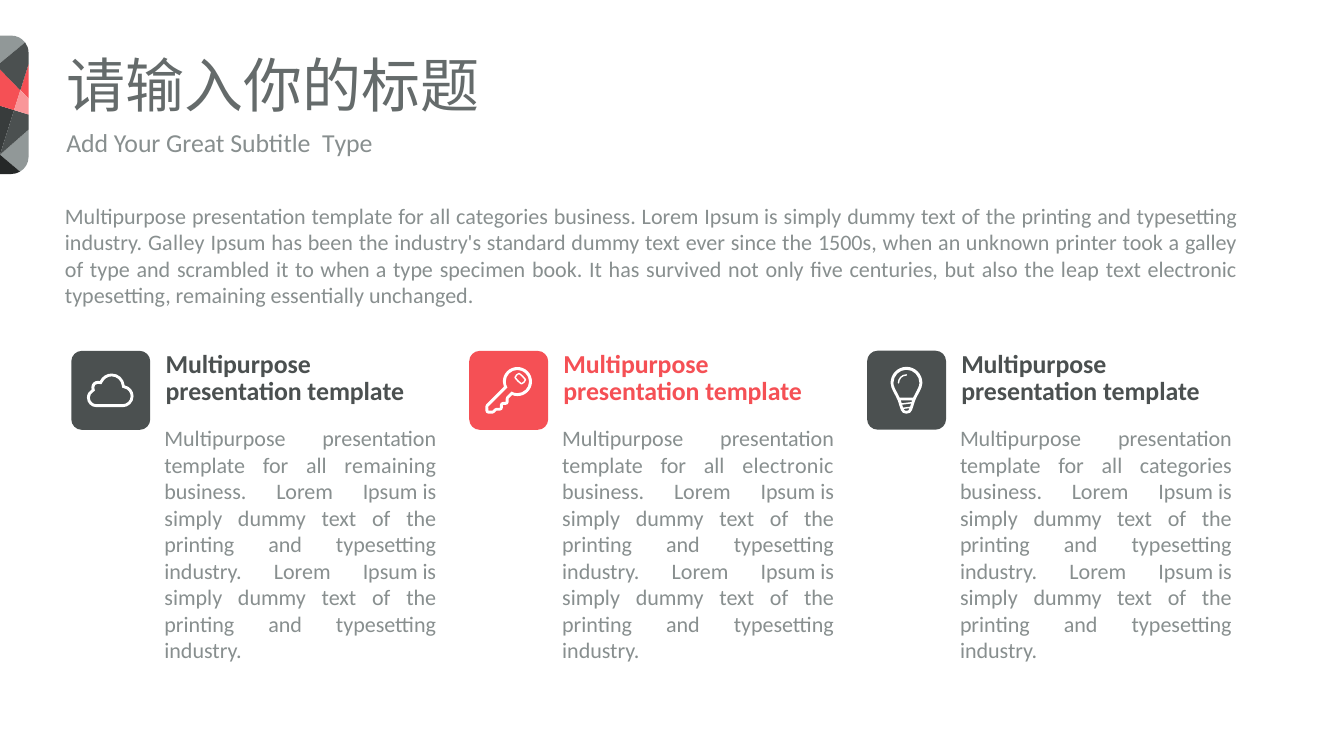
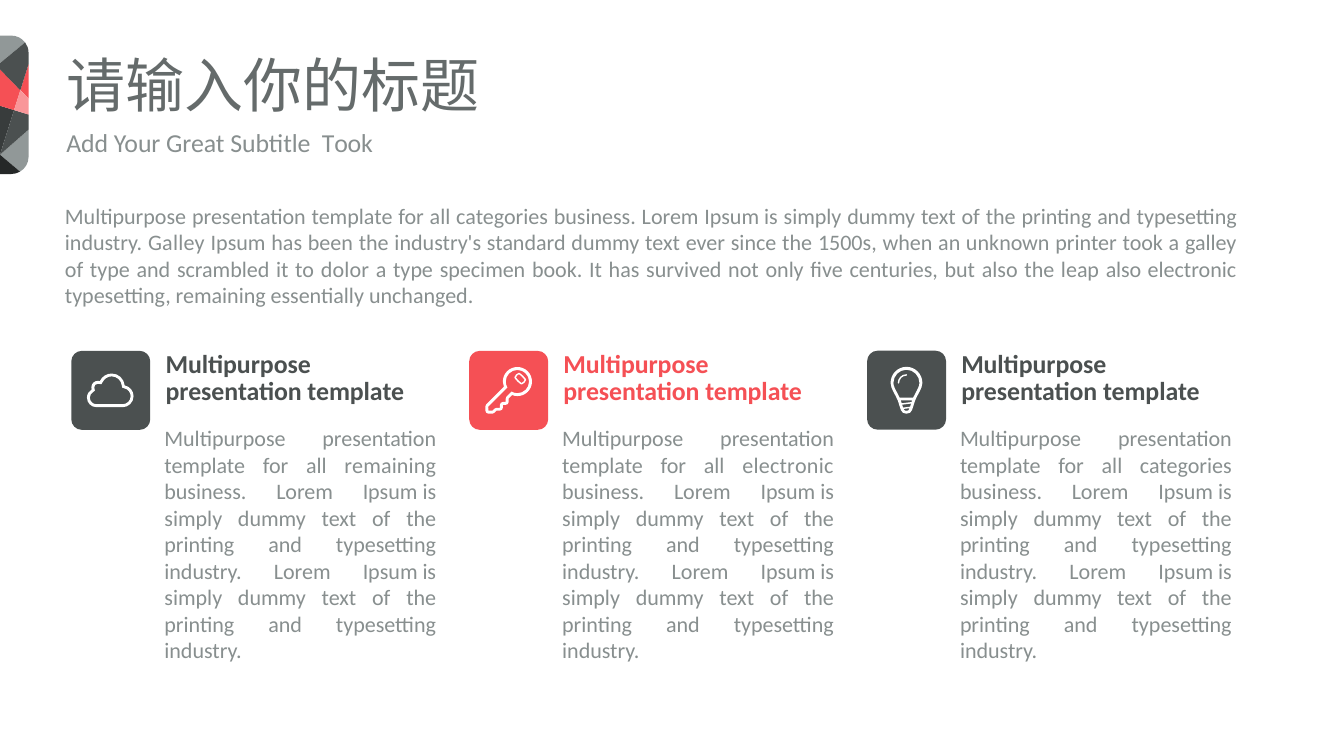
Subtitle Type: Type -> Took
to when: when -> dolor
leap text: text -> also
